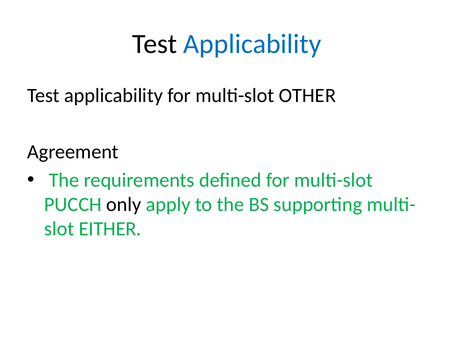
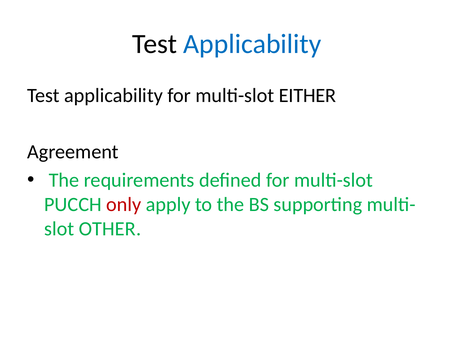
OTHER: OTHER -> EITHER
only colour: black -> red
EITHER: EITHER -> OTHER
